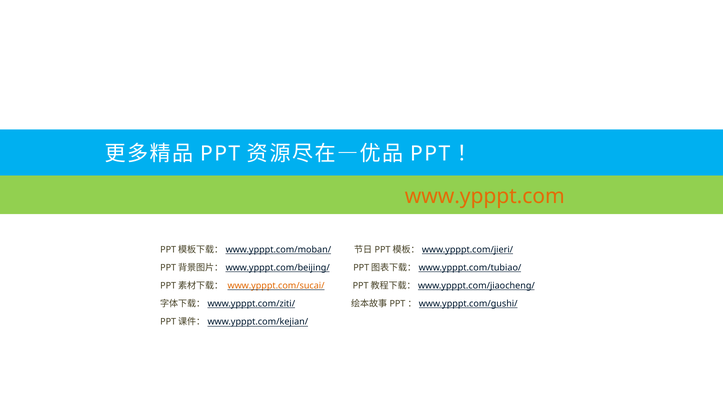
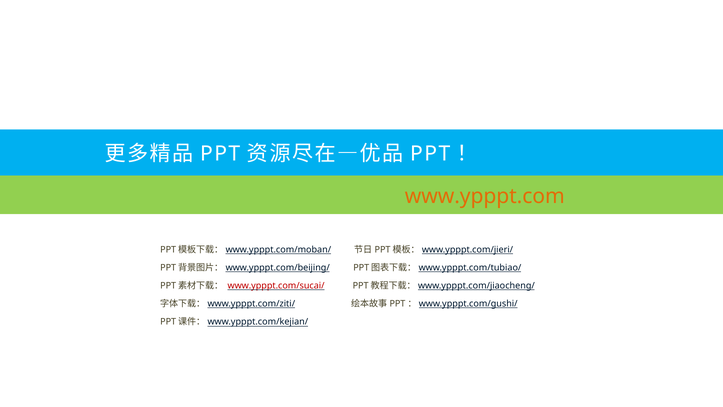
www.ypppt.com/sucai/ colour: orange -> red
